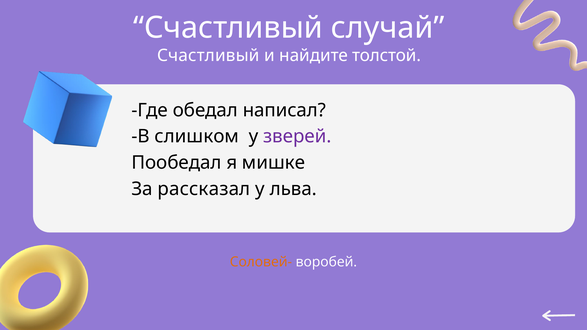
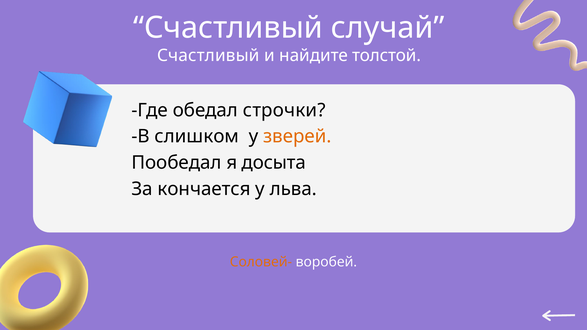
написал: написал -> строчки
зверей colour: purple -> orange
мишке: мишке -> досыта
рассказал: рассказал -> кончается
